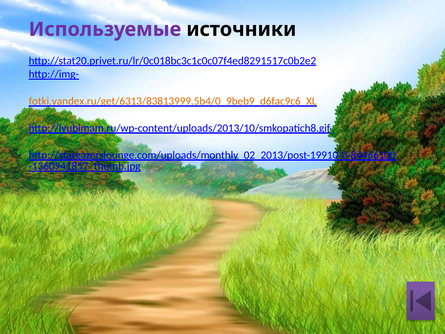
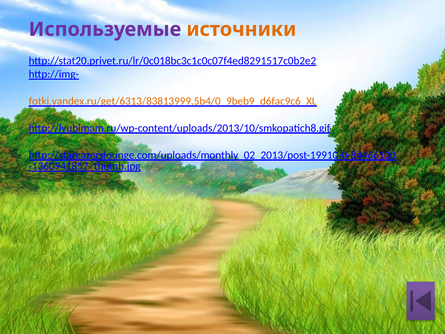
источники colour: black -> orange
